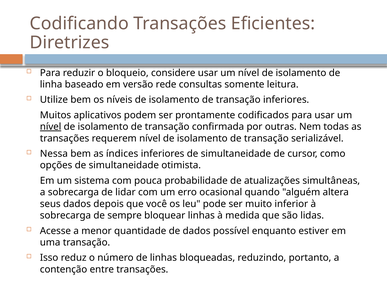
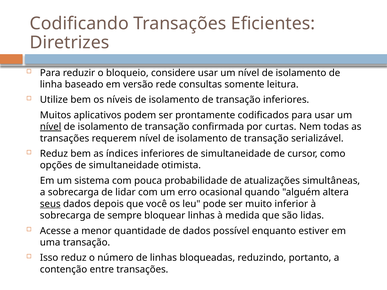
outras: outras -> curtas
Nessa at (54, 154): Nessa -> Reduz
seus underline: none -> present
